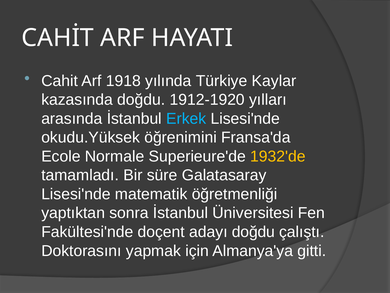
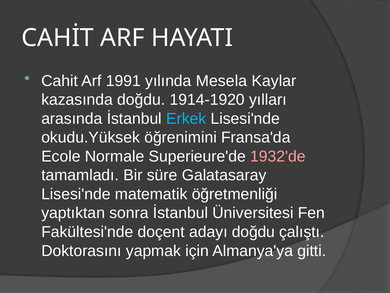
1918: 1918 -> 1991
Türkiye: Türkiye -> Mesela
1912-1920: 1912-1920 -> 1914-1920
1932'de colour: yellow -> pink
